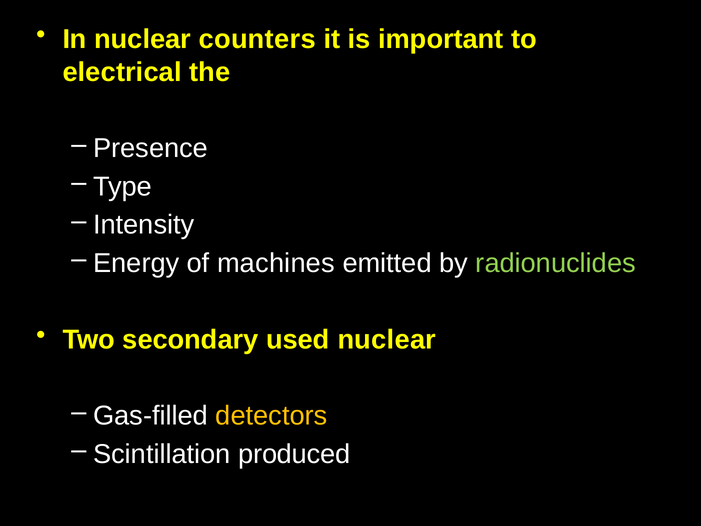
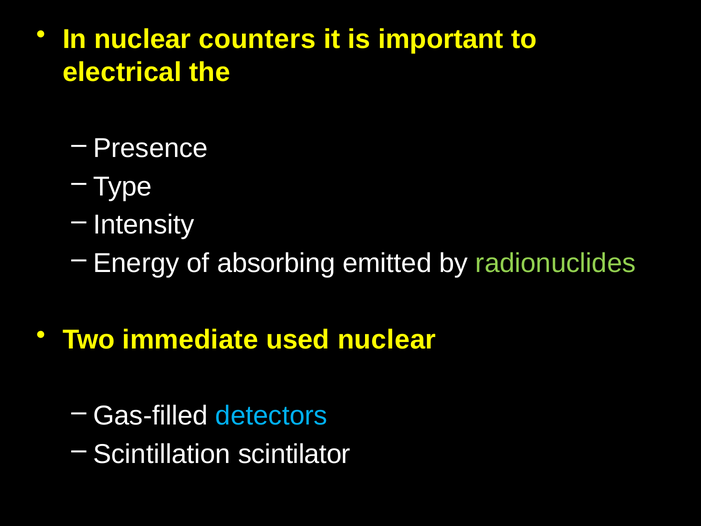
machines: machines -> absorbing
secondary: secondary -> immediate
detectors colour: yellow -> light blue
produced: produced -> scintilator
